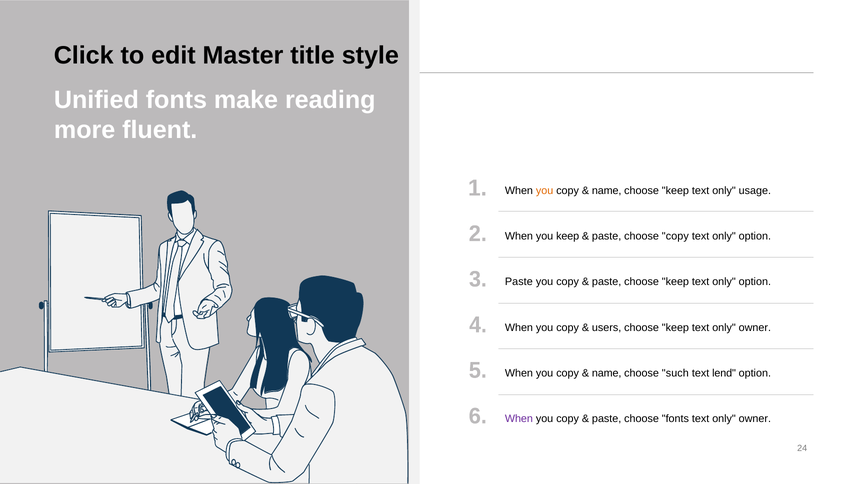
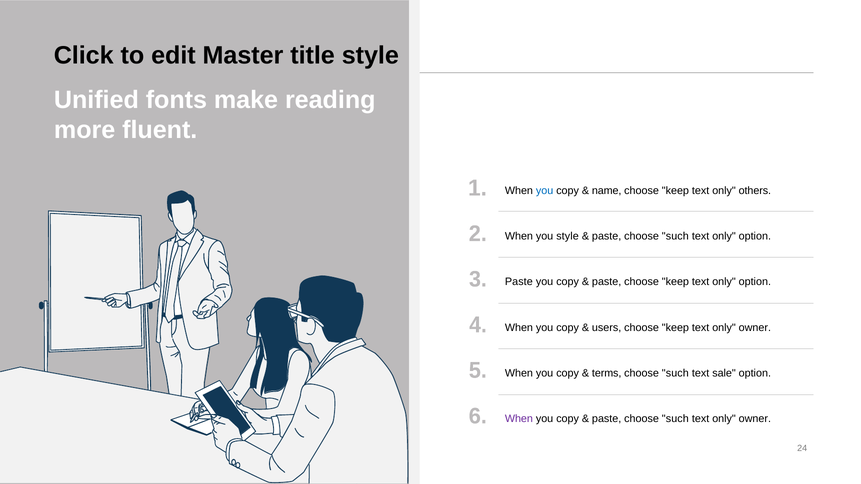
you at (545, 191) colour: orange -> blue
usage: usage -> others
you keep: keep -> style
copy at (675, 236): copy -> such
name at (607, 373): name -> terms
lend: lend -> sale
fonts at (675, 419): fonts -> such
